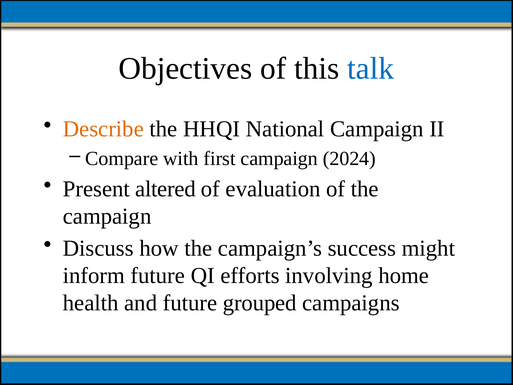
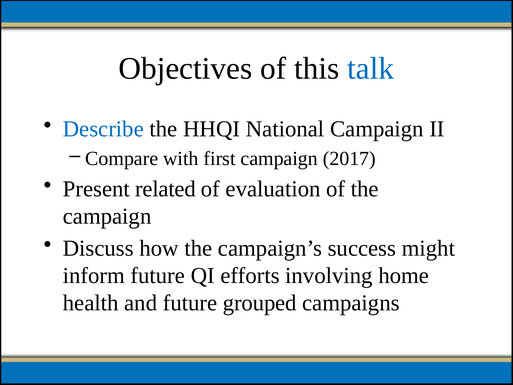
Describe colour: orange -> blue
2024: 2024 -> 2017
altered: altered -> related
